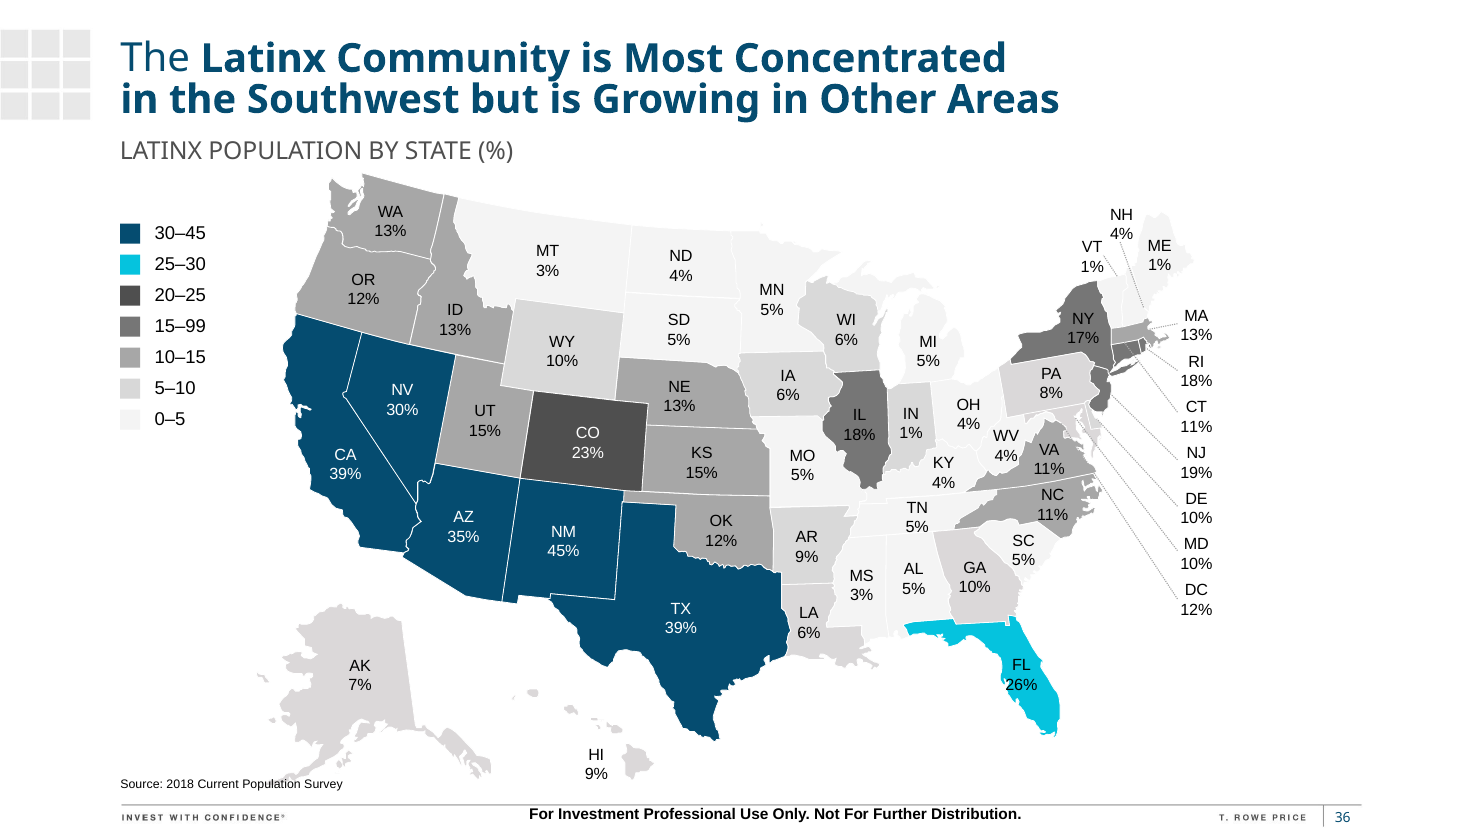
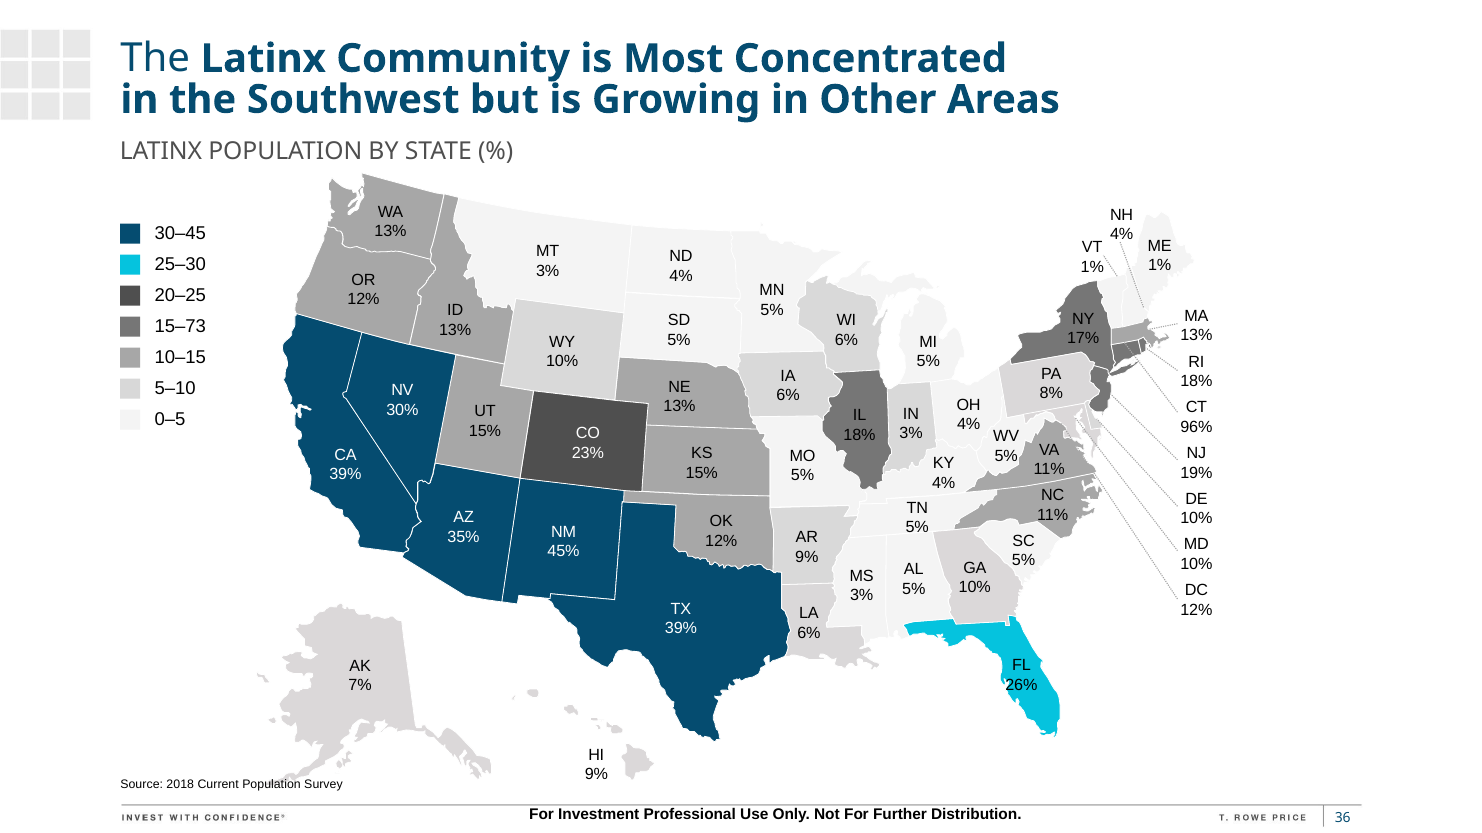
15–99: 15–99 -> 15–73
11% at (1196, 427): 11% -> 96%
1% at (911, 434): 1% -> 3%
4% at (1006, 456): 4% -> 5%
